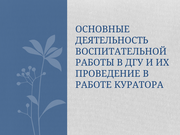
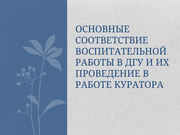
ДЕЯТЕЛЬНОСТЬ: ДЕЯТЕЛЬНОСТЬ -> СООТВЕТСТВИЕ
